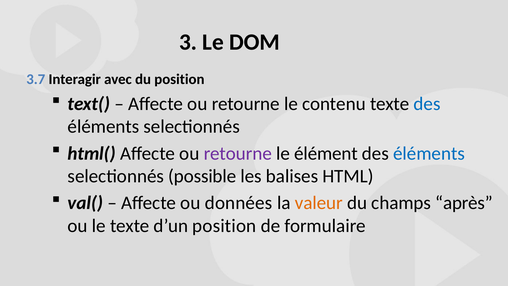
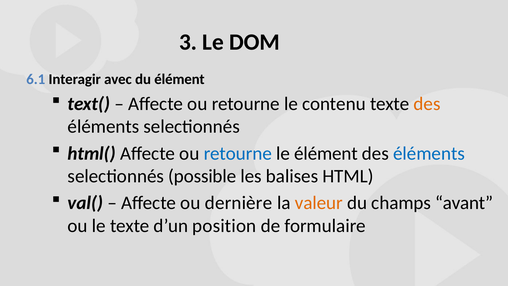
3.7: 3.7 -> 6.1
du position: position -> élément
des at (427, 104) colour: blue -> orange
retourne at (238, 153) colour: purple -> blue
données: données -> dernière
après: après -> avant
